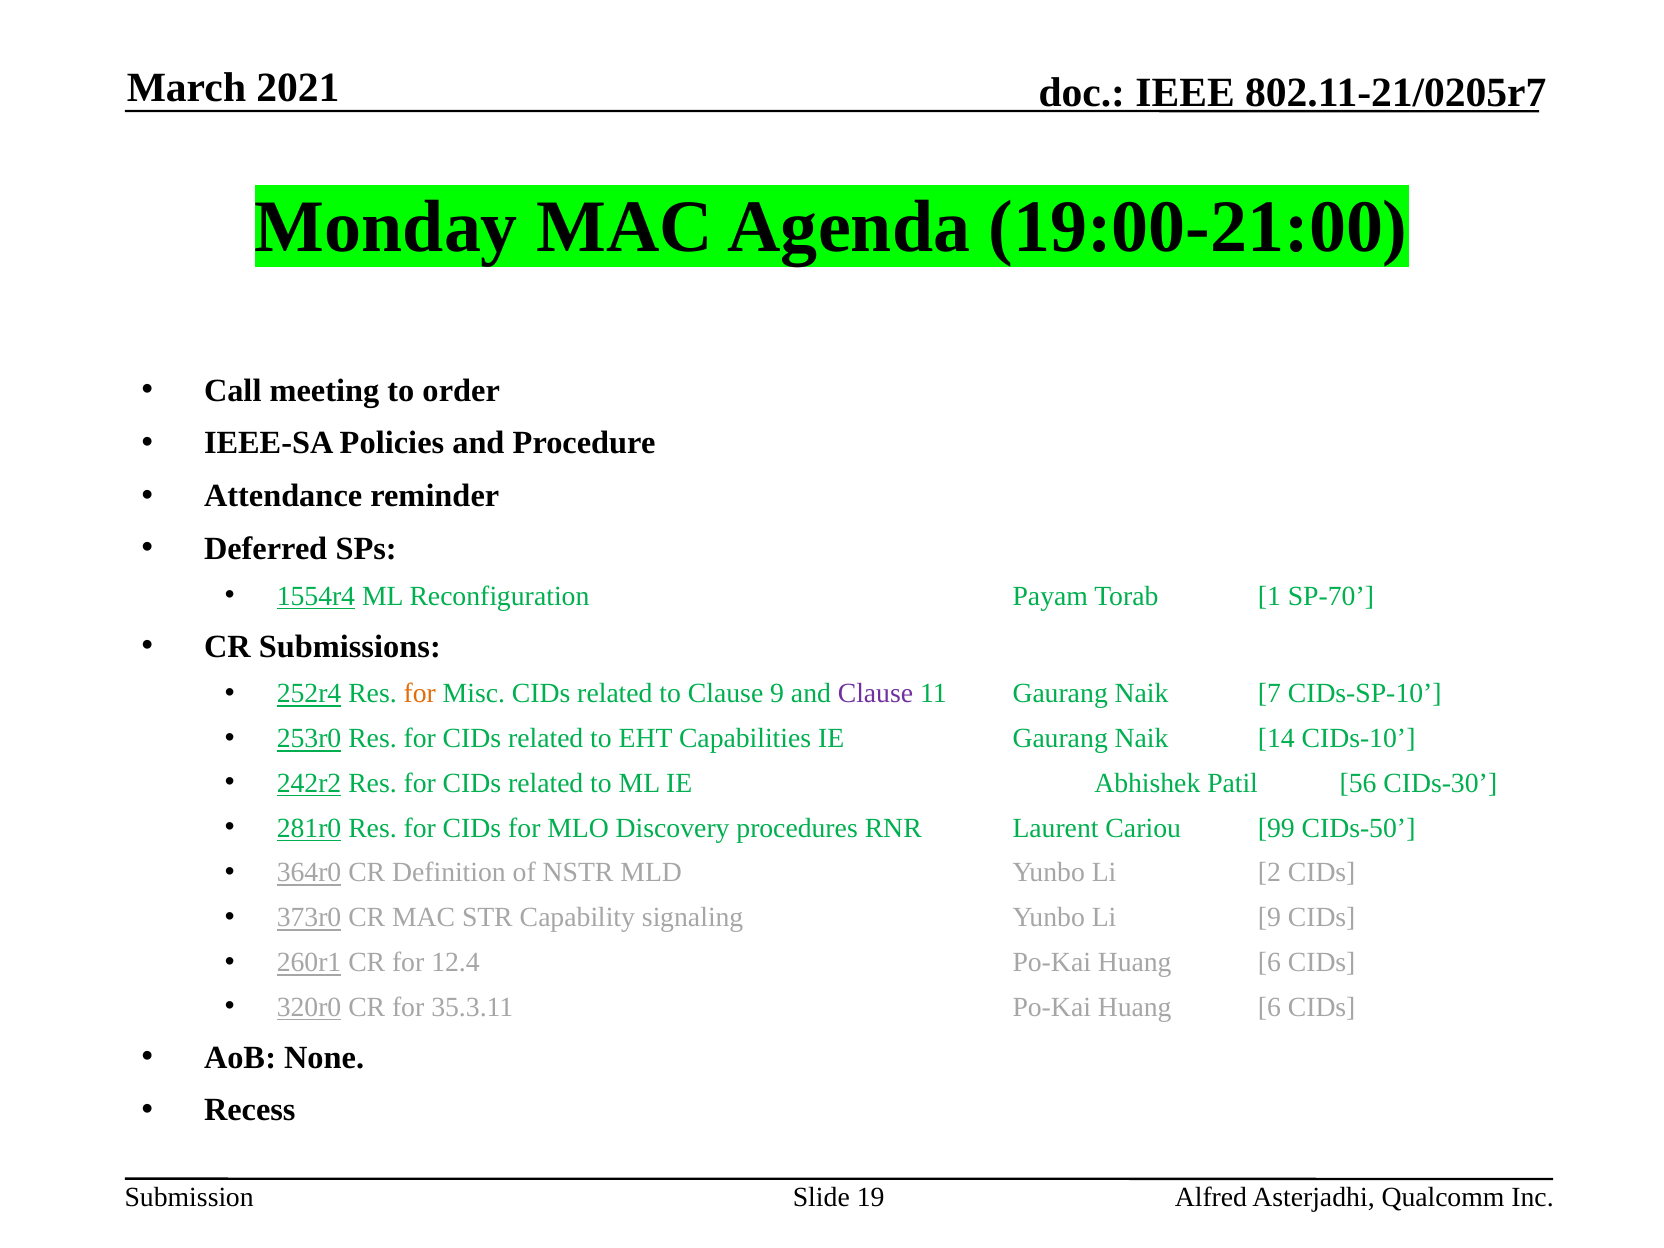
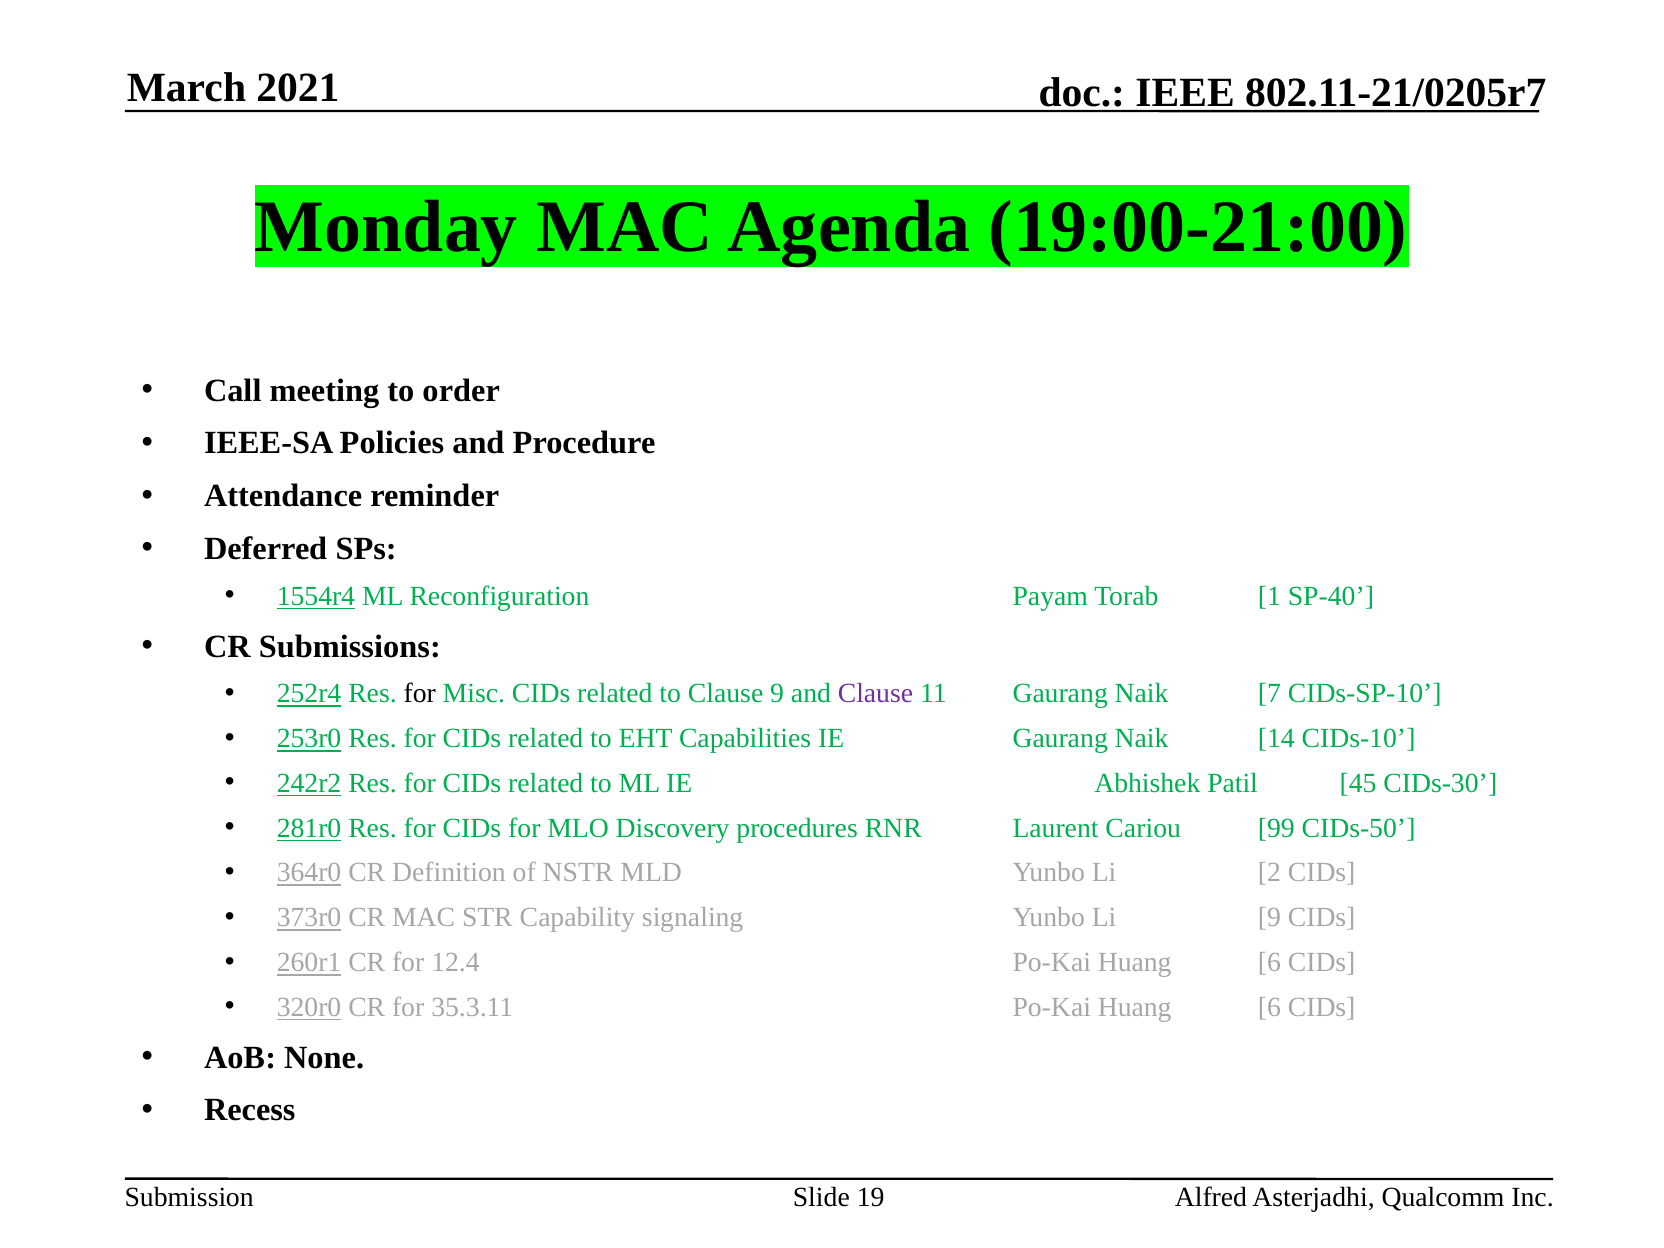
SP-70: SP-70 -> SP-40
for at (420, 694) colour: orange -> black
56: 56 -> 45
